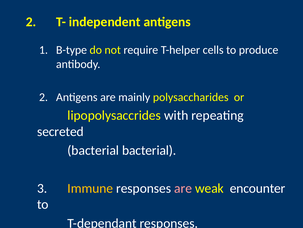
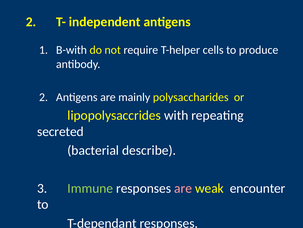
B-type: B-type -> B-with
bacterial bacterial: bacterial -> describe
Immune colour: yellow -> light green
